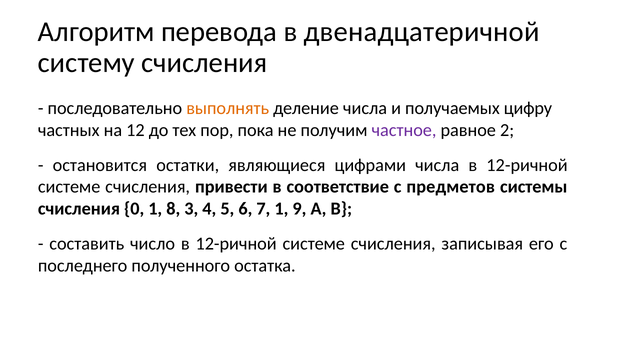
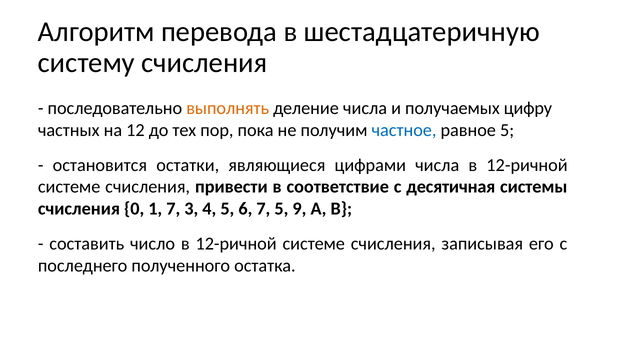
двенадцатеричной: двенадцатеричной -> шестадцатеричную
частное colour: purple -> blue
равное 2: 2 -> 5
предметов: предметов -> десятичная
1 8: 8 -> 7
7 1: 1 -> 5
